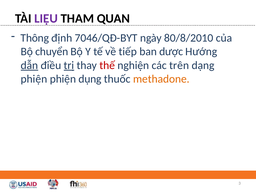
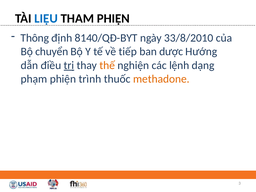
LIỆU colour: purple -> blue
THAM QUAN: QUAN -> PHIỆN
7046/QĐ-BYT: 7046/QĐ-BYT -> 8140/QĐ-BYT
80/8/2010: 80/8/2010 -> 33/8/2010
dẫn underline: present -> none
thế colour: red -> orange
trên: trên -> lệnh
phiện at (34, 79): phiện -> phạm
dụng: dụng -> trình
